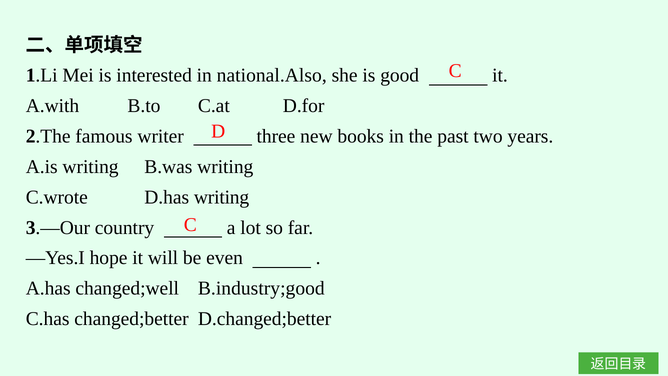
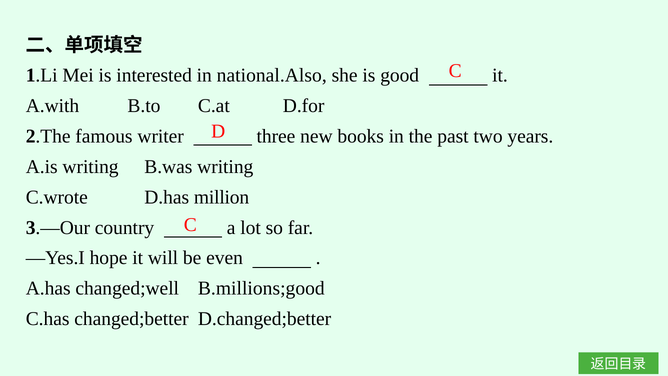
D.has writing: writing -> million
B.industry;good: B.industry;good -> B.millions;good
